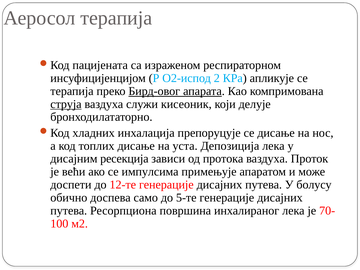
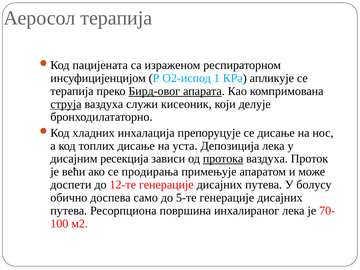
2: 2 -> 1
протока underline: none -> present
импулсима: импулсима -> продирања
